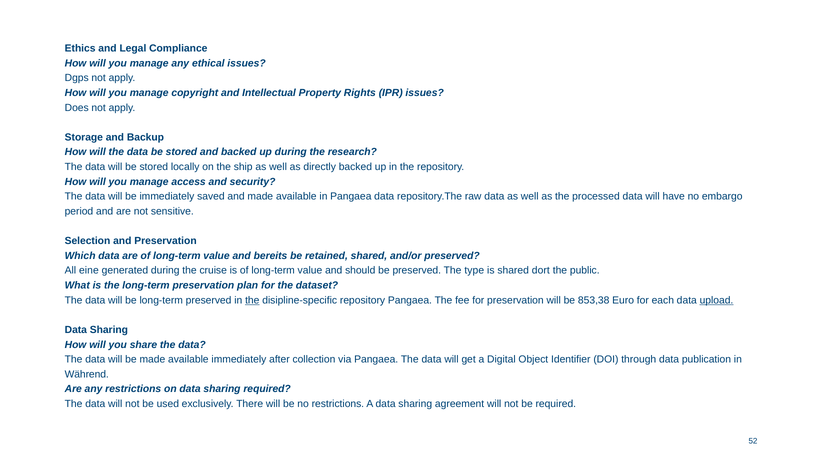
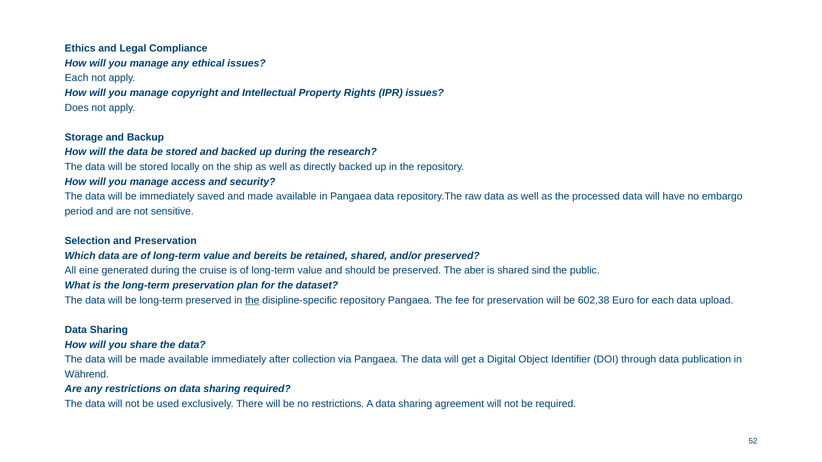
Dgps at (77, 78): Dgps -> Each
type: type -> aber
dort: dort -> sind
853,38: 853,38 -> 602,38
upload underline: present -> none
